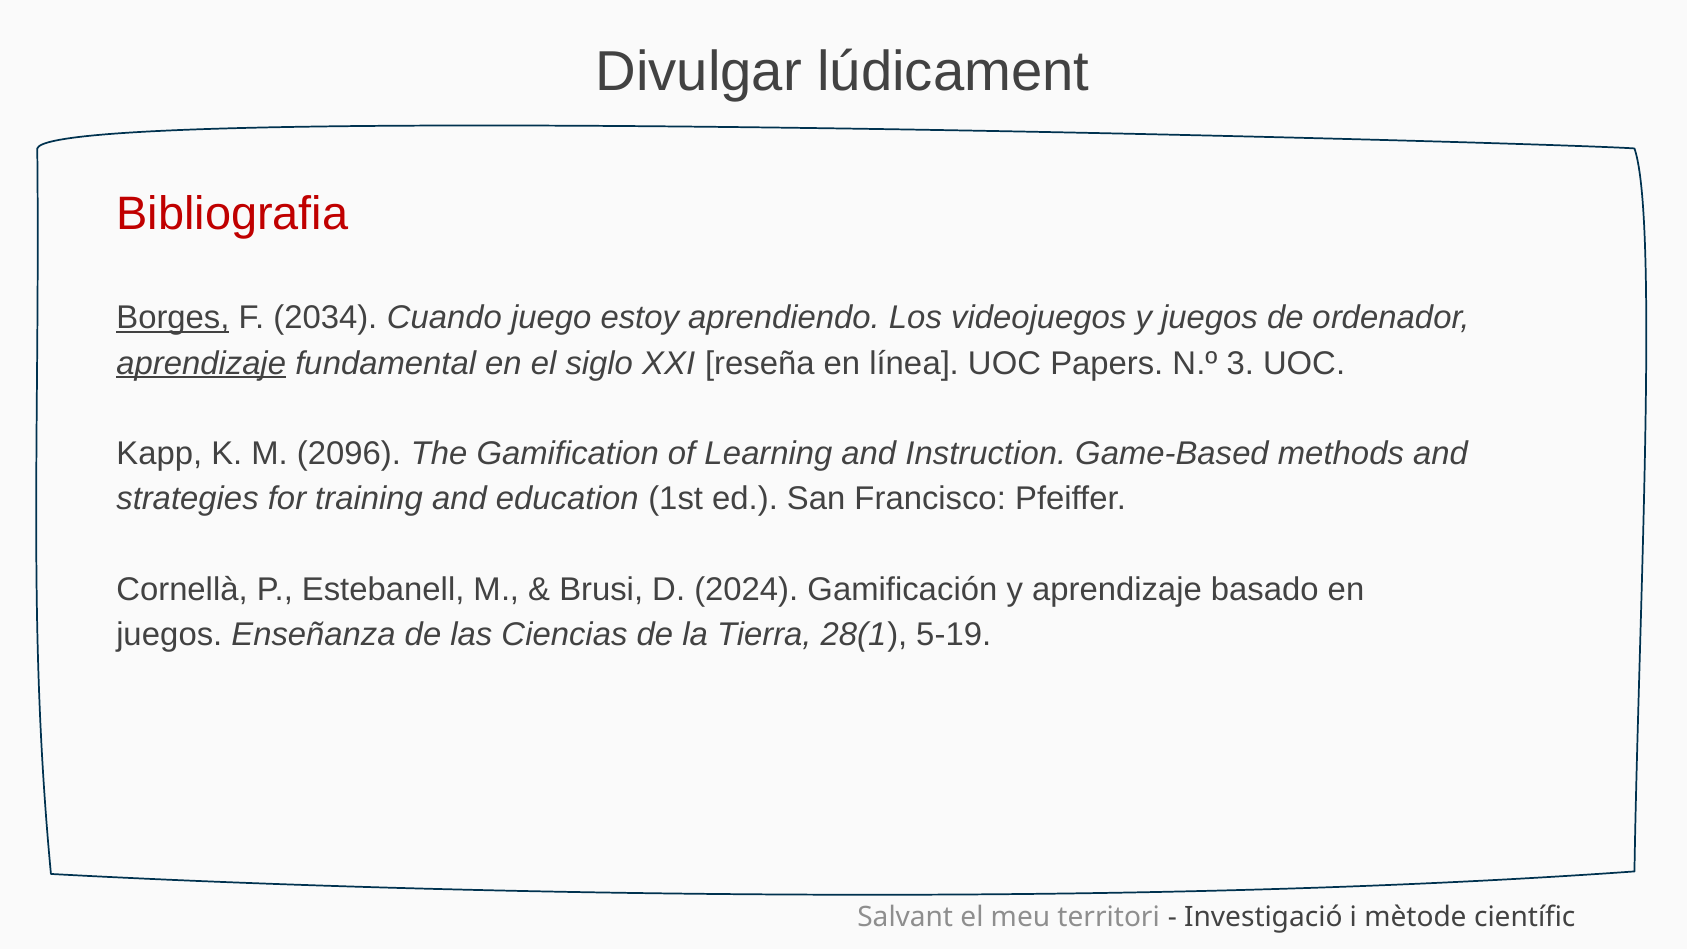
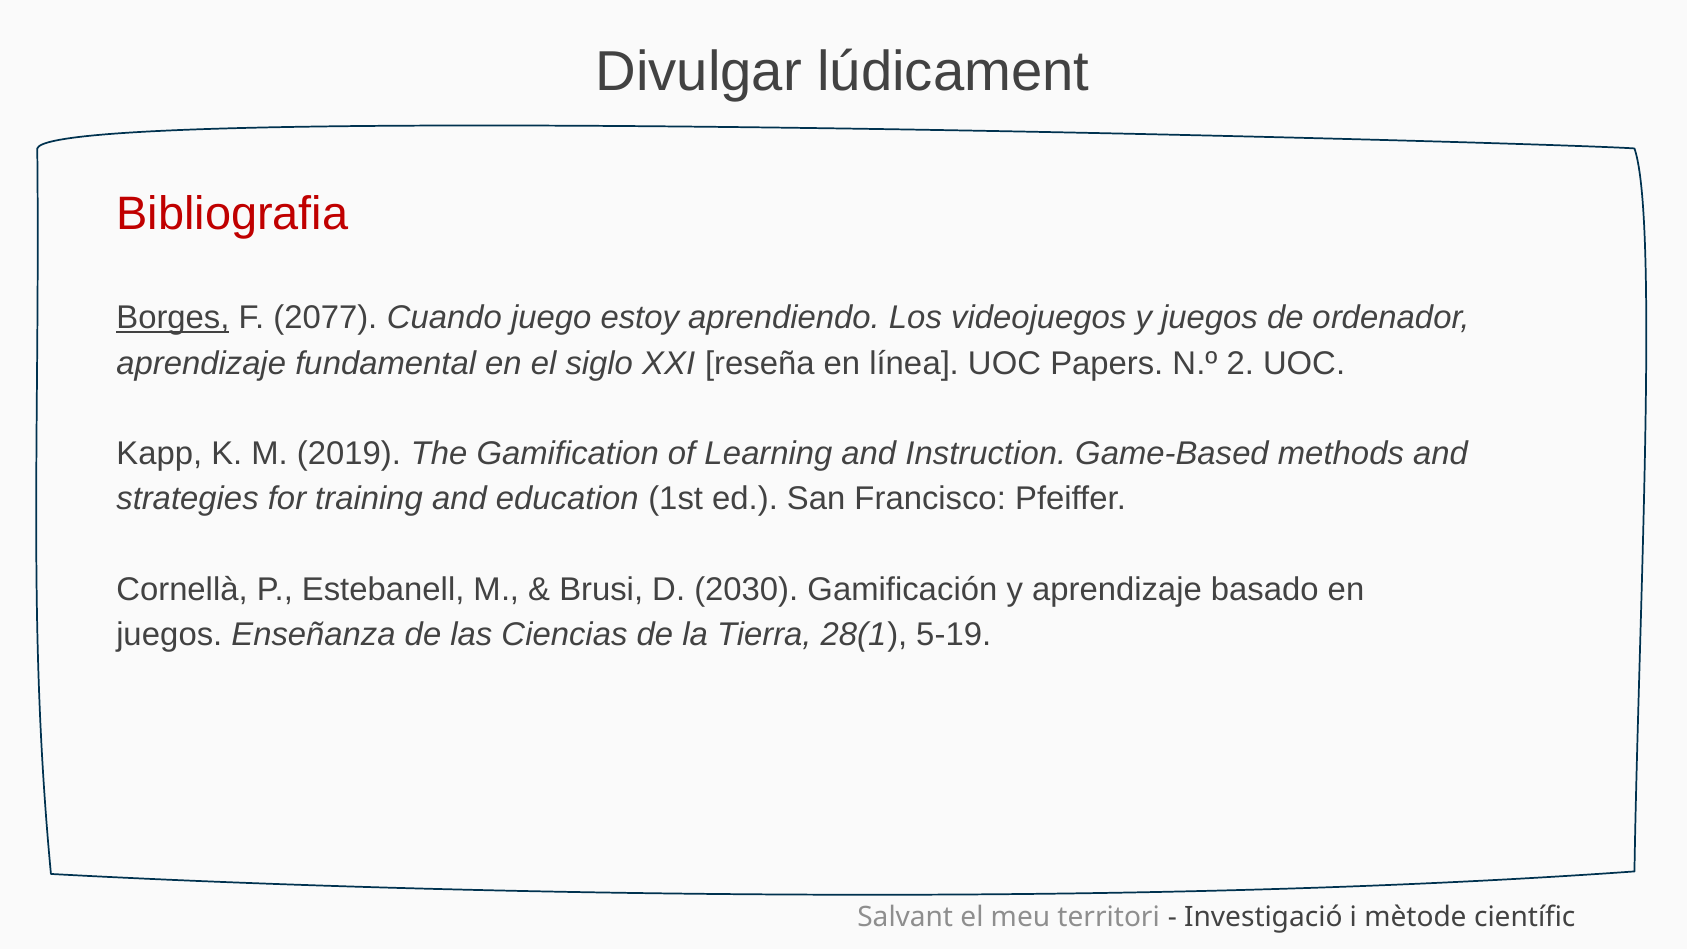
2034: 2034 -> 2077
aprendizaje at (201, 363) underline: present -> none
3: 3 -> 2
2096: 2096 -> 2019
2024: 2024 -> 2030
